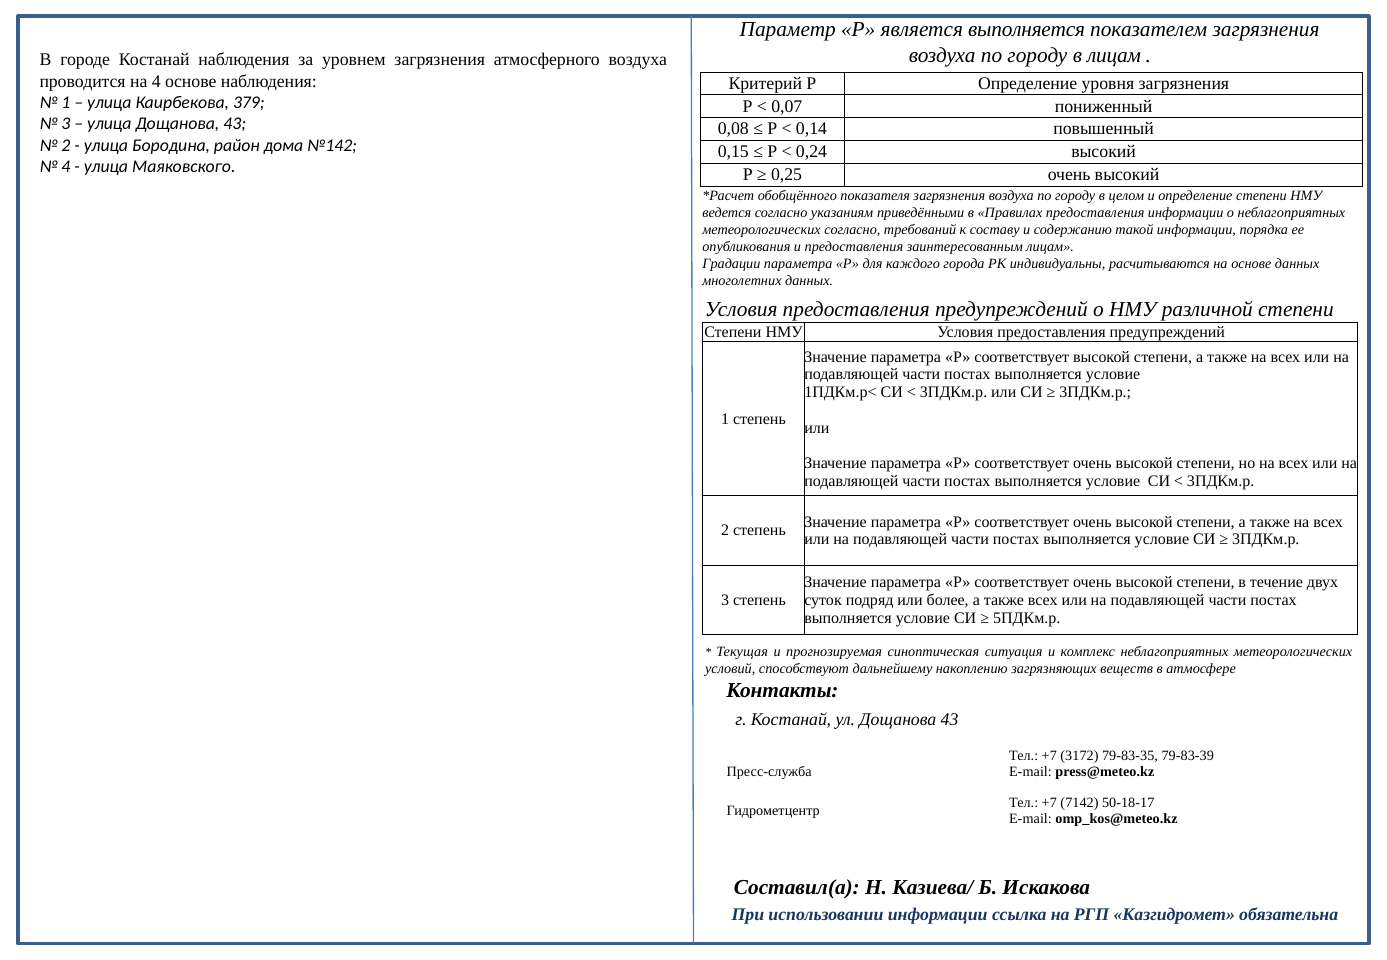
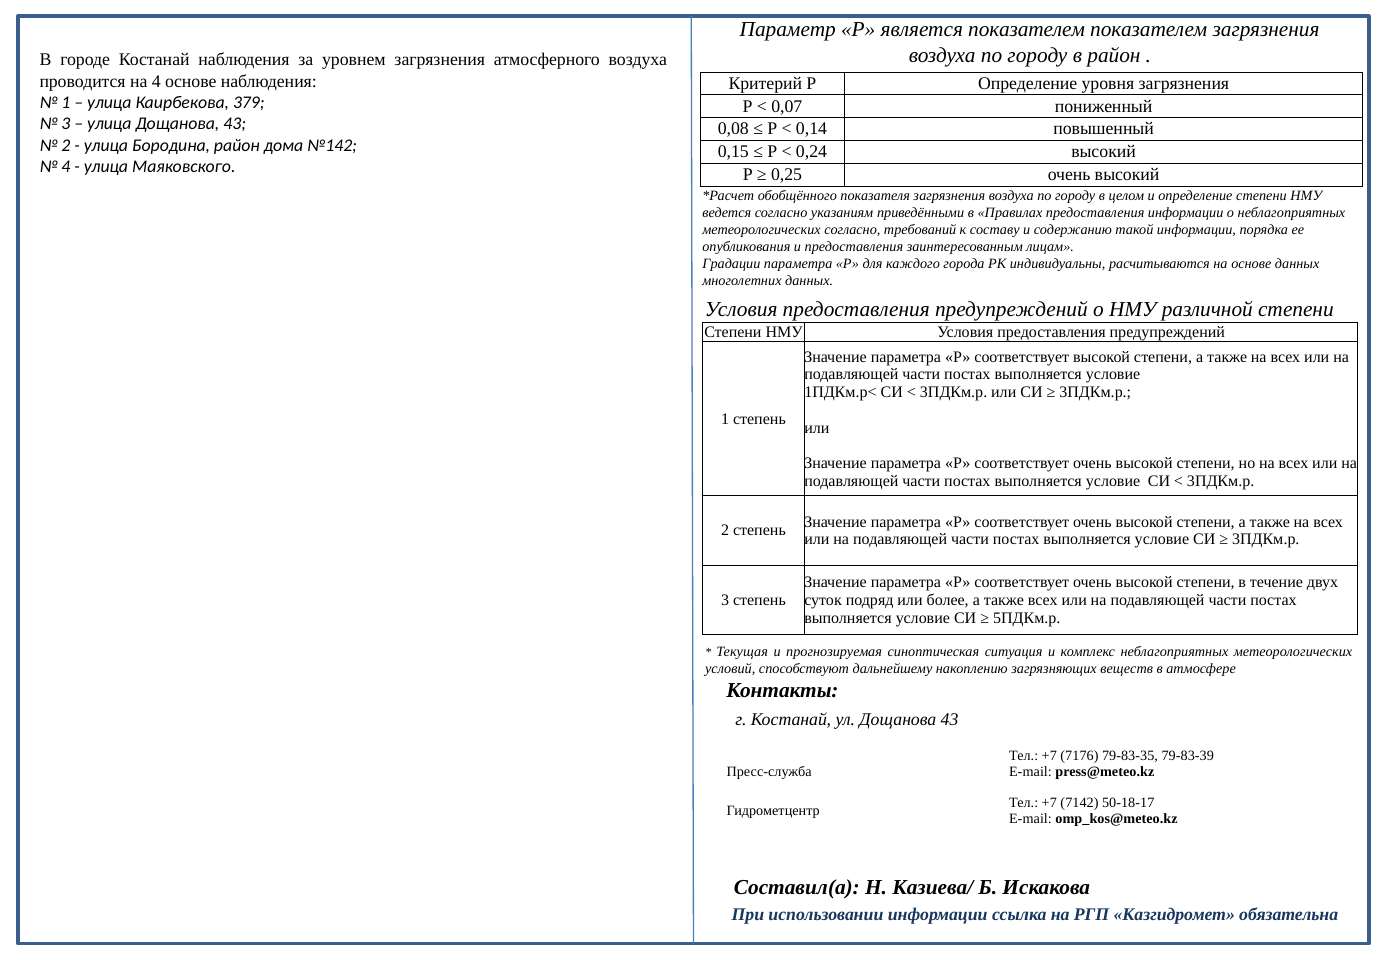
является выполняется: выполняется -> показателем
в лицам: лицам -> район
3172: 3172 -> 7176
